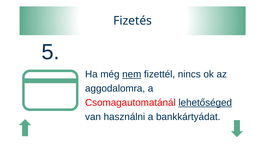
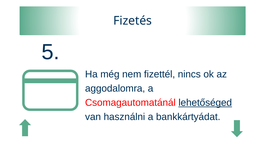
nem underline: present -> none
